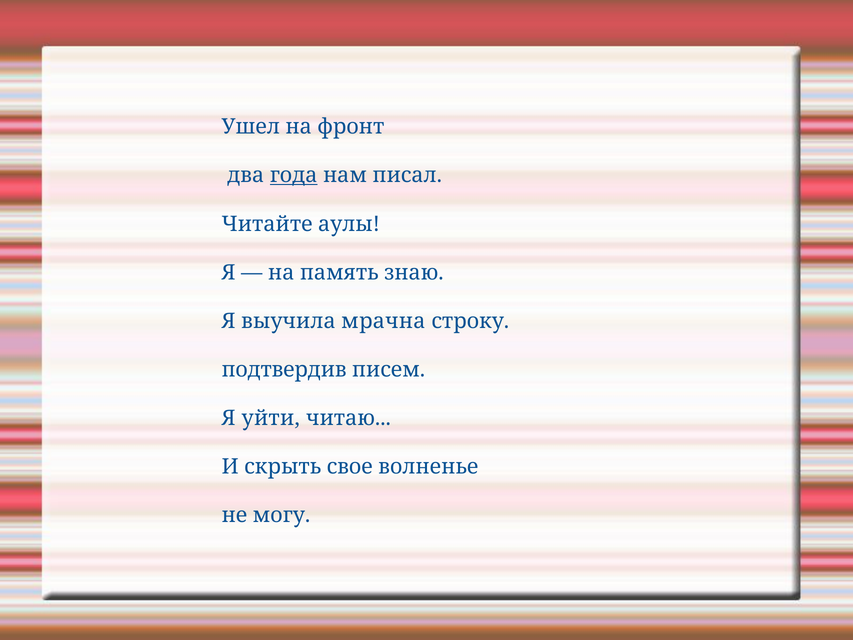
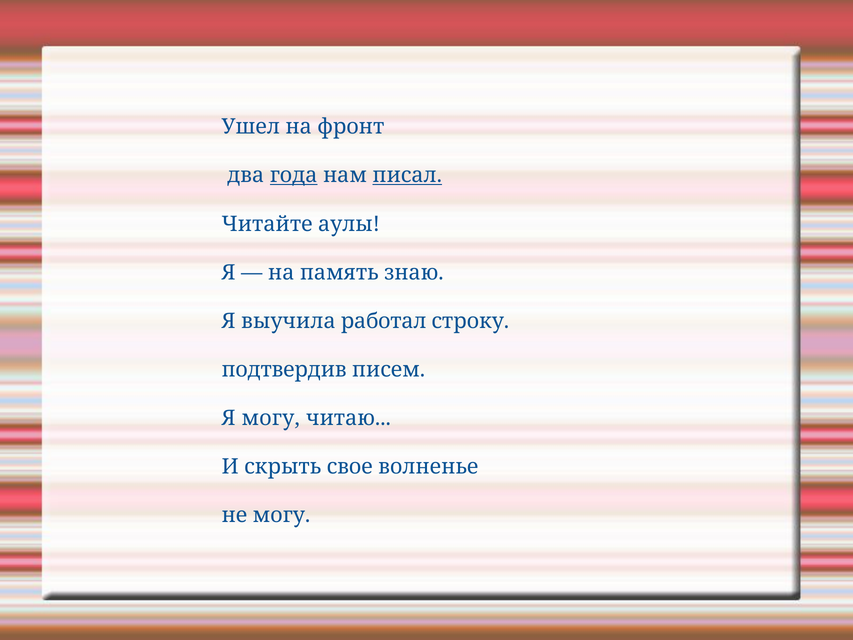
писал underline: none -> present
мрачна: мрачна -> работал
Я уйти: уйти -> могу
